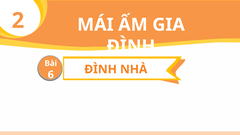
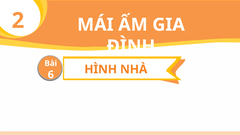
6 ĐÌNH: ĐÌNH -> HÌNH
